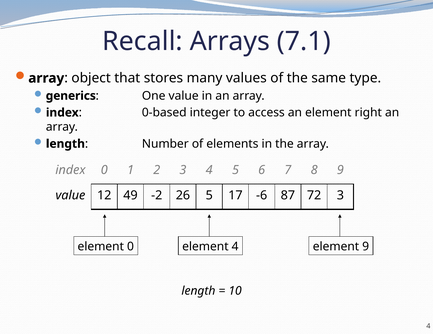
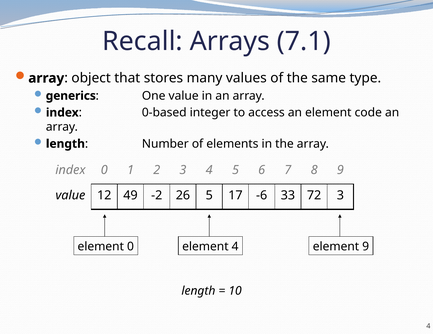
right: right -> code
87: 87 -> 33
